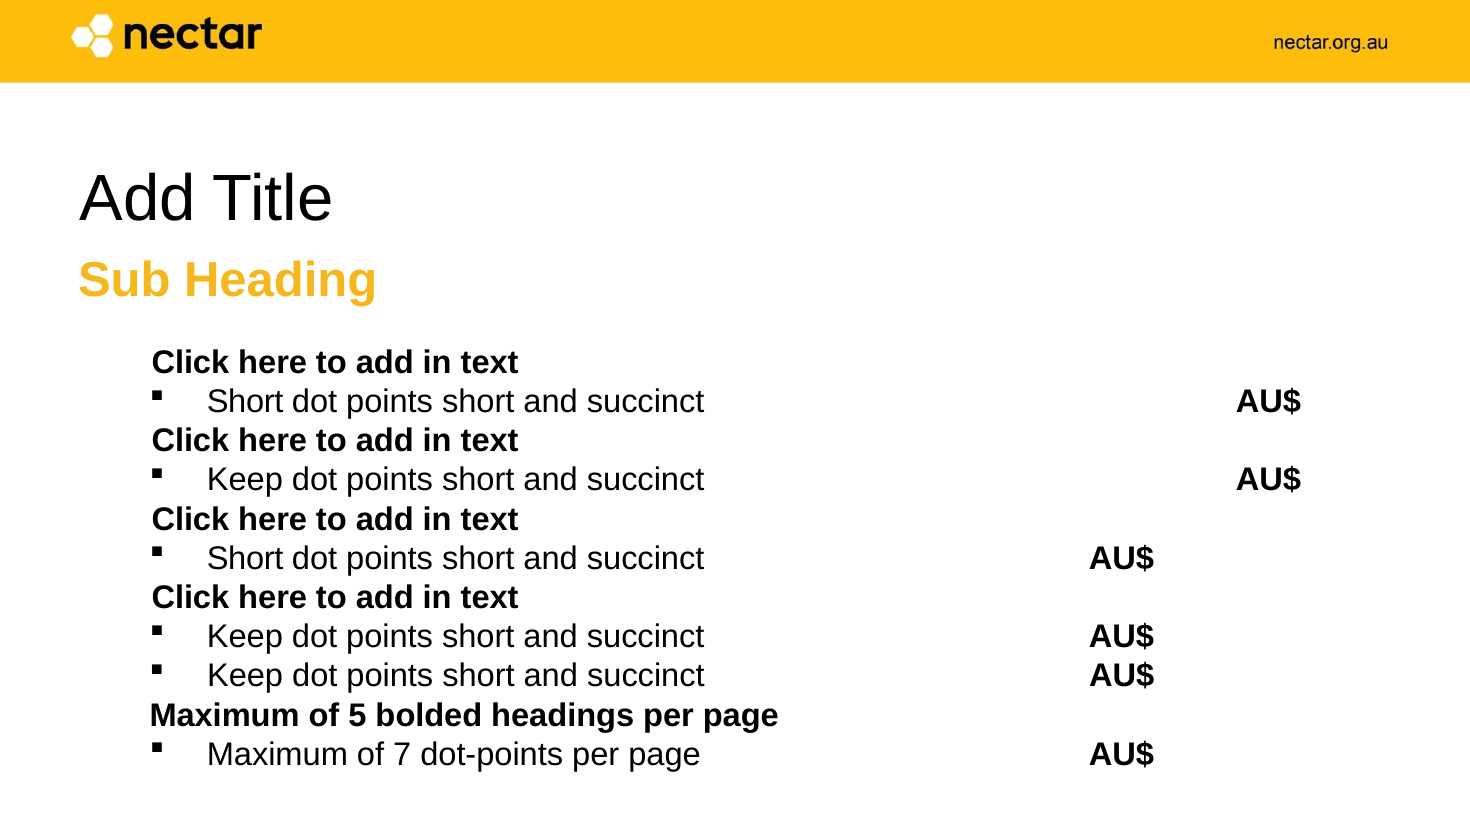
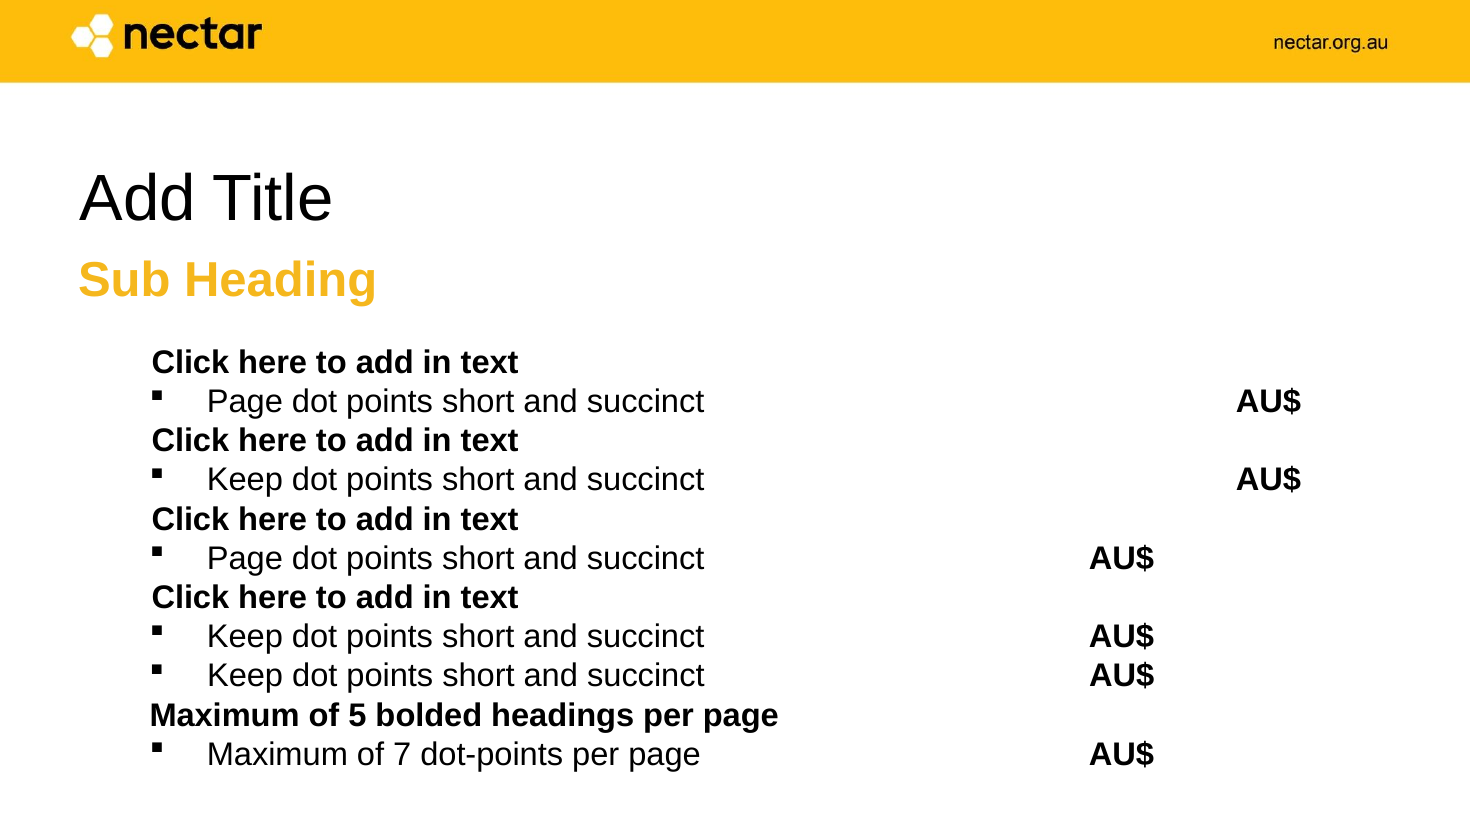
Short at (245, 402): Short -> Page
Short at (245, 558): Short -> Page
